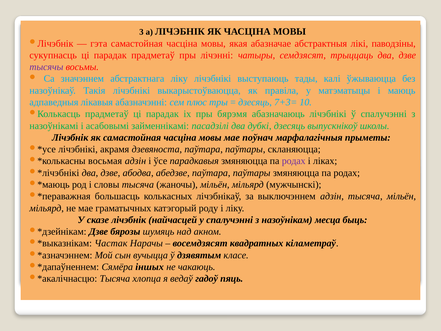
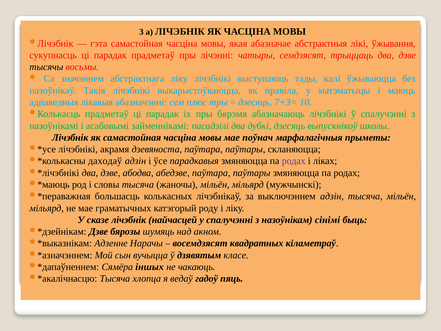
паводзіны: паводзіны -> ўжывання
тысячы colour: purple -> black
восьмая: восьмая -> даходаў
месца: месца -> сінімі
Частак: Частак -> Адзенне
